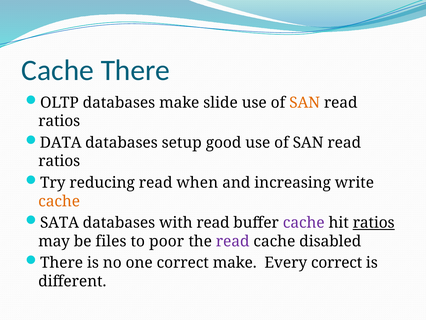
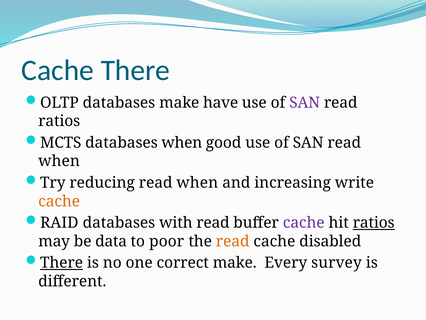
slide: slide -> have
SAN at (305, 103) colour: orange -> purple
DATA: DATA -> MCTS
databases setup: setup -> when
ratios at (59, 161): ratios -> when
SATA: SATA -> RAID
files: files -> data
read at (233, 241) colour: purple -> orange
There at (62, 262) underline: none -> present
Every correct: correct -> survey
